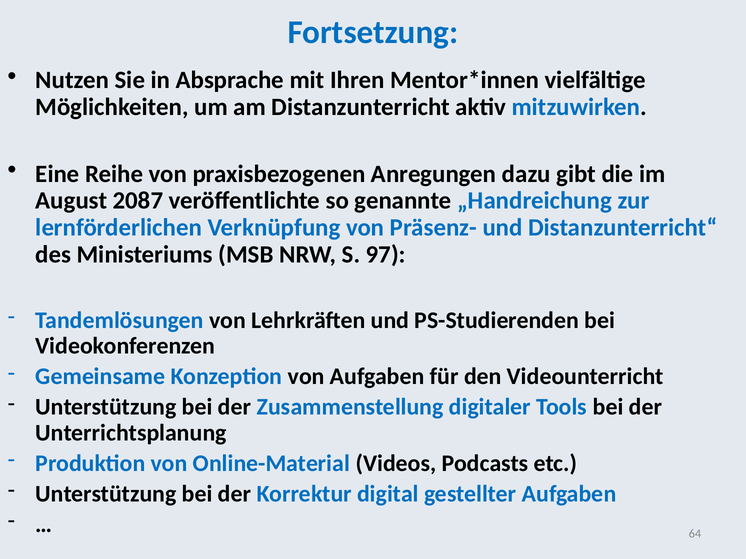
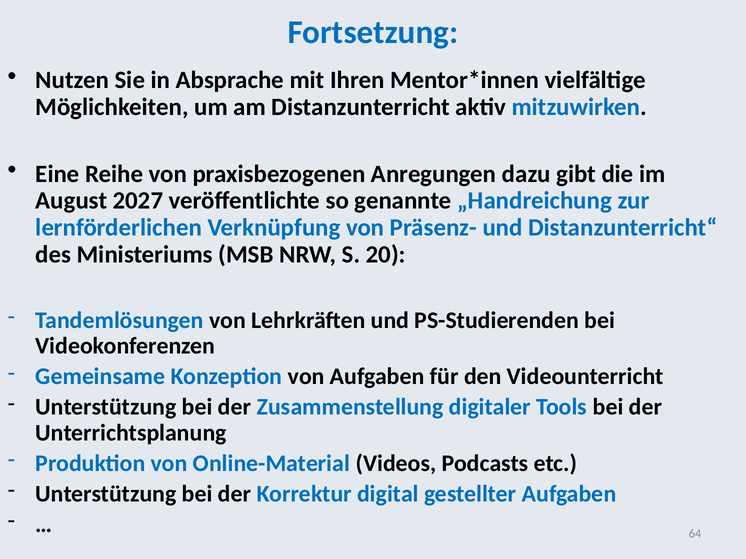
2087: 2087 -> 2027
97: 97 -> 20
